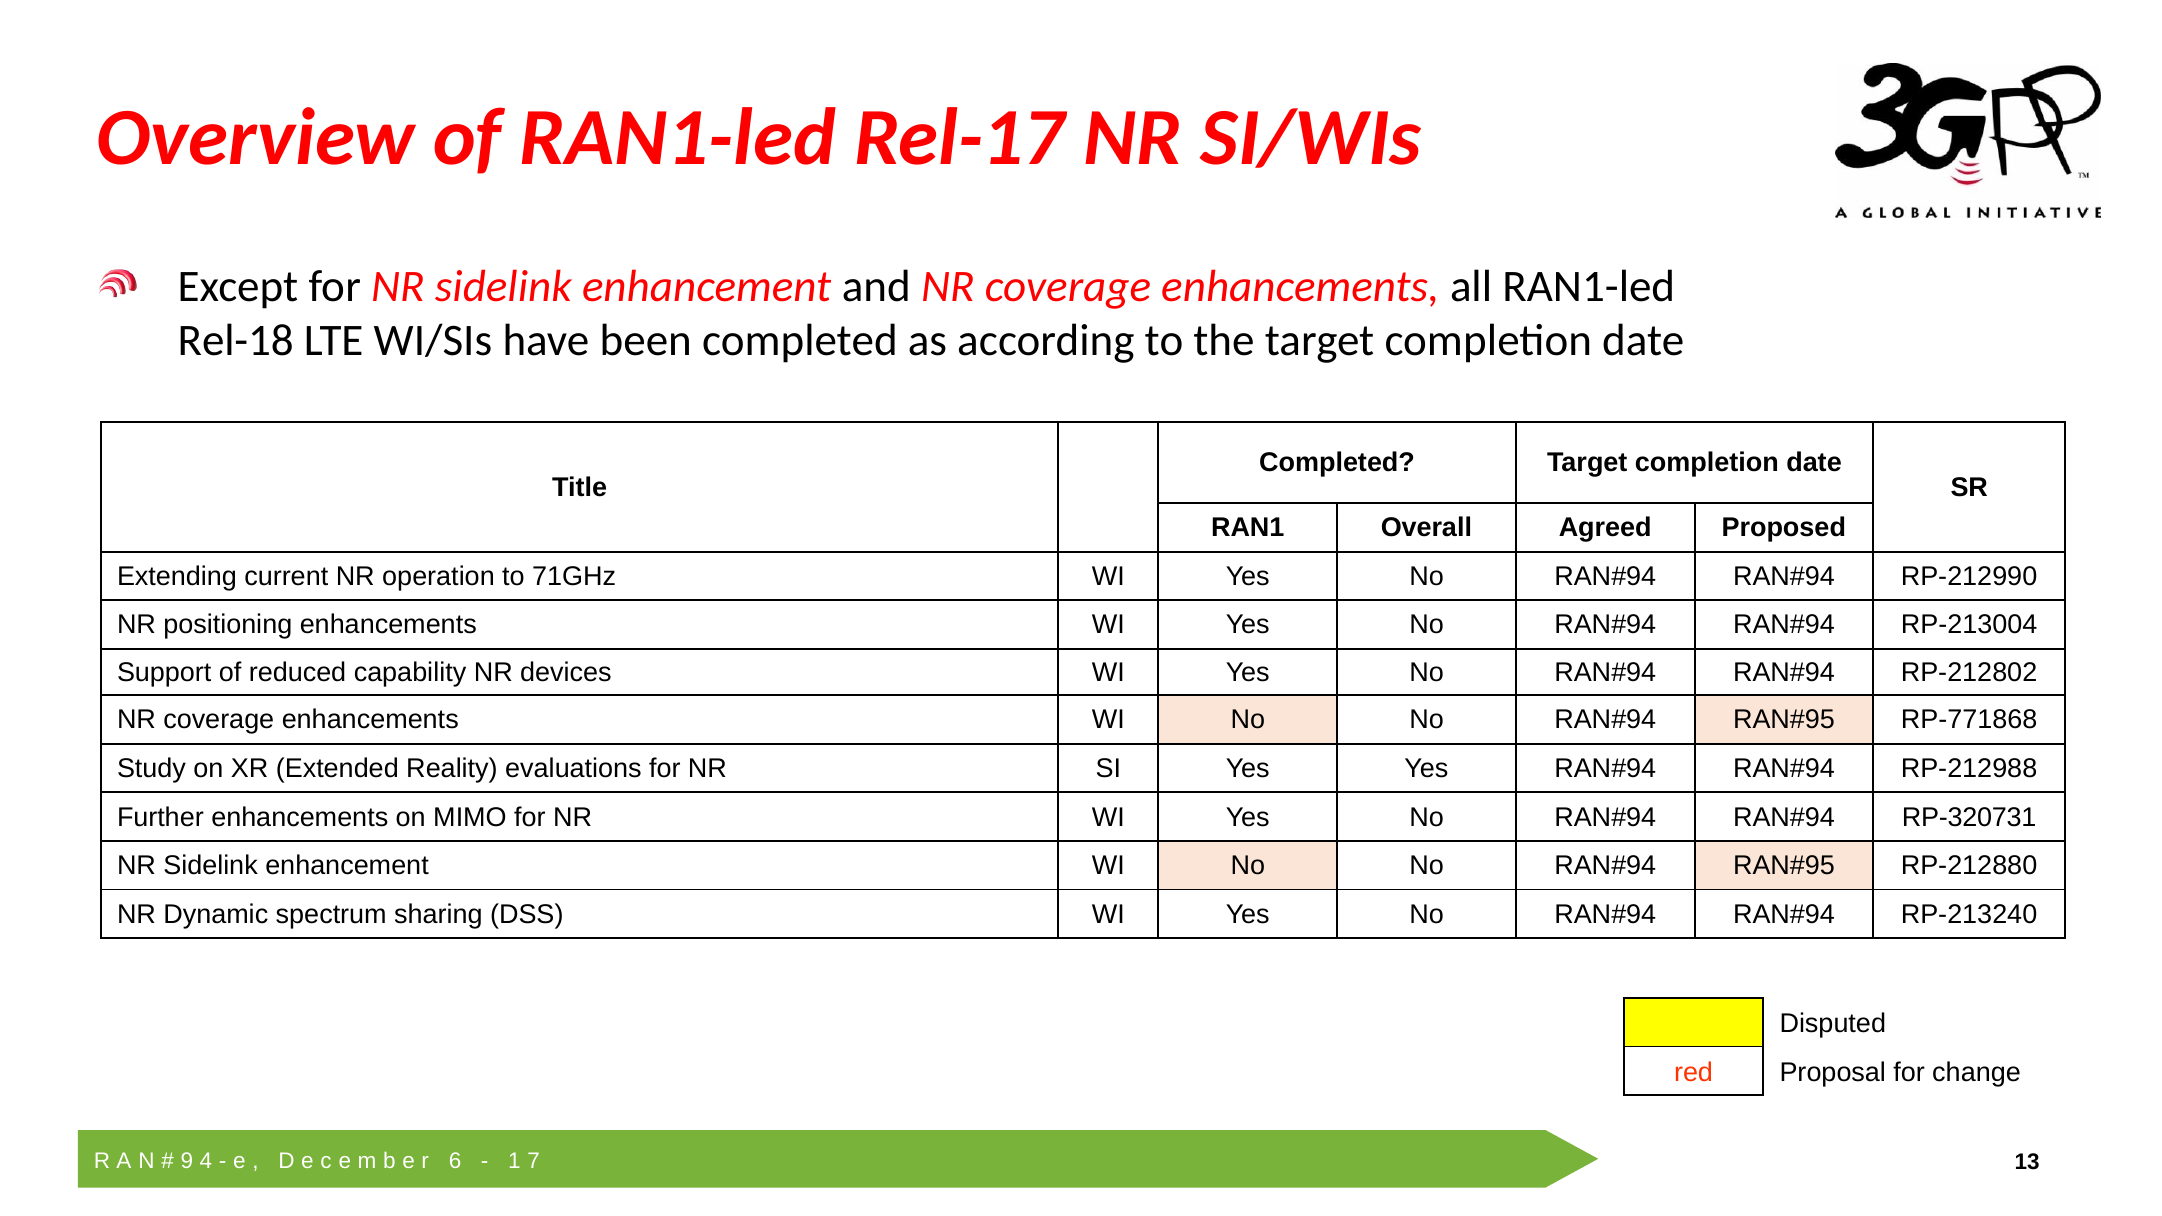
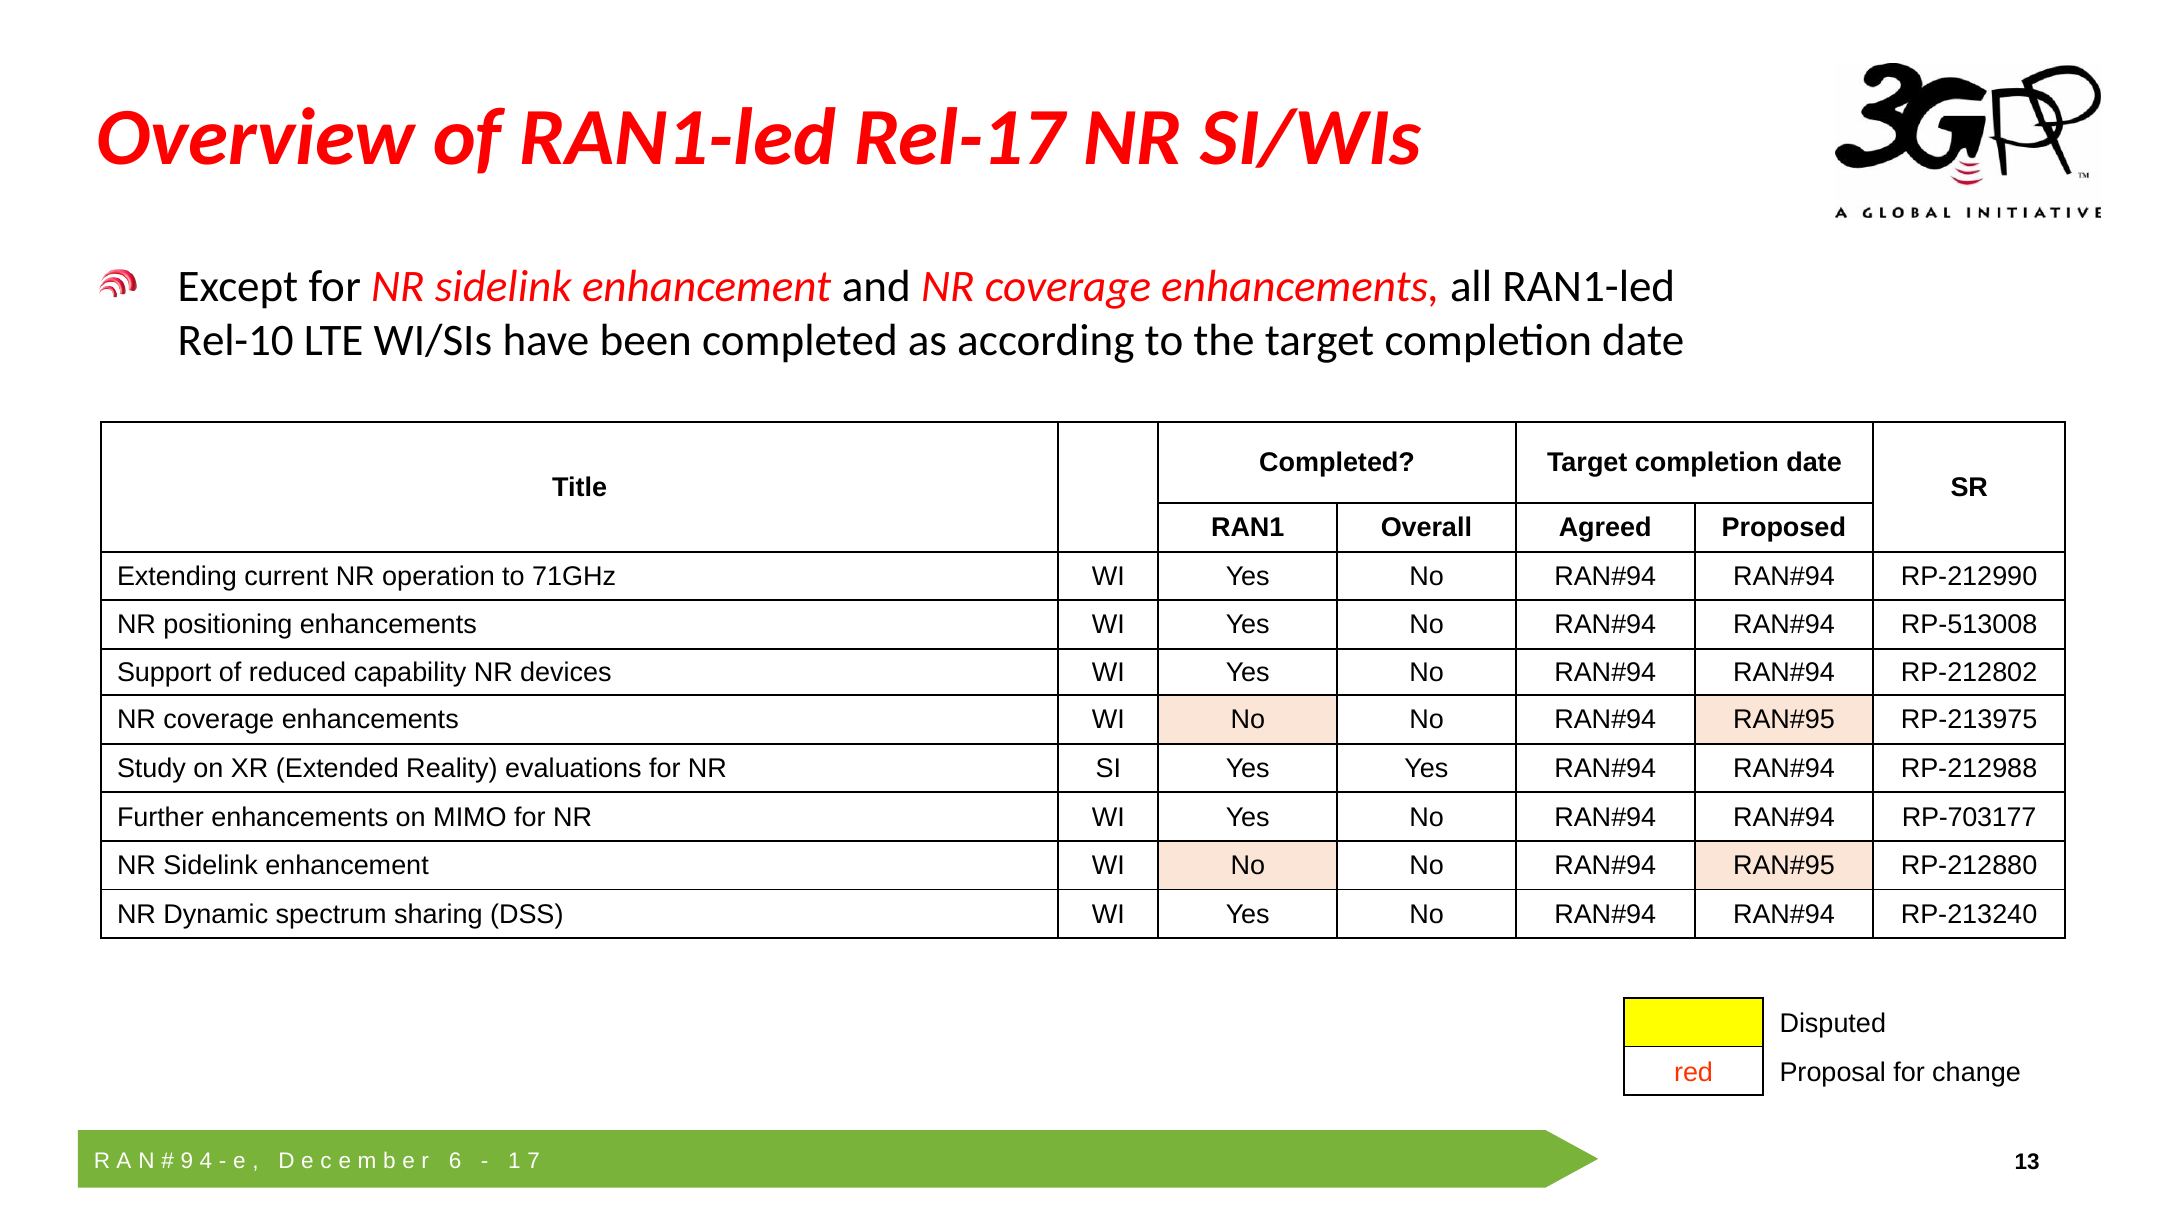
Rel-18: Rel-18 -> Rel-10
RP-213004: RP-213004 -> RP-513008
RP-771868: RP-771868 -> RP-213975
RP-320731: RP-320731 -> RP-703177
